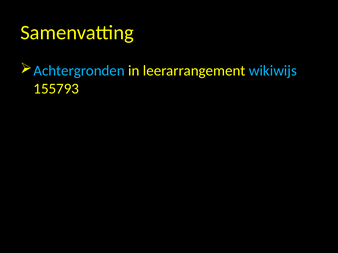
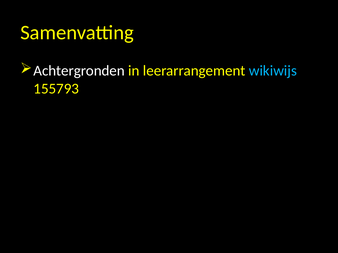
Achtergronden colour: light blue -> white
